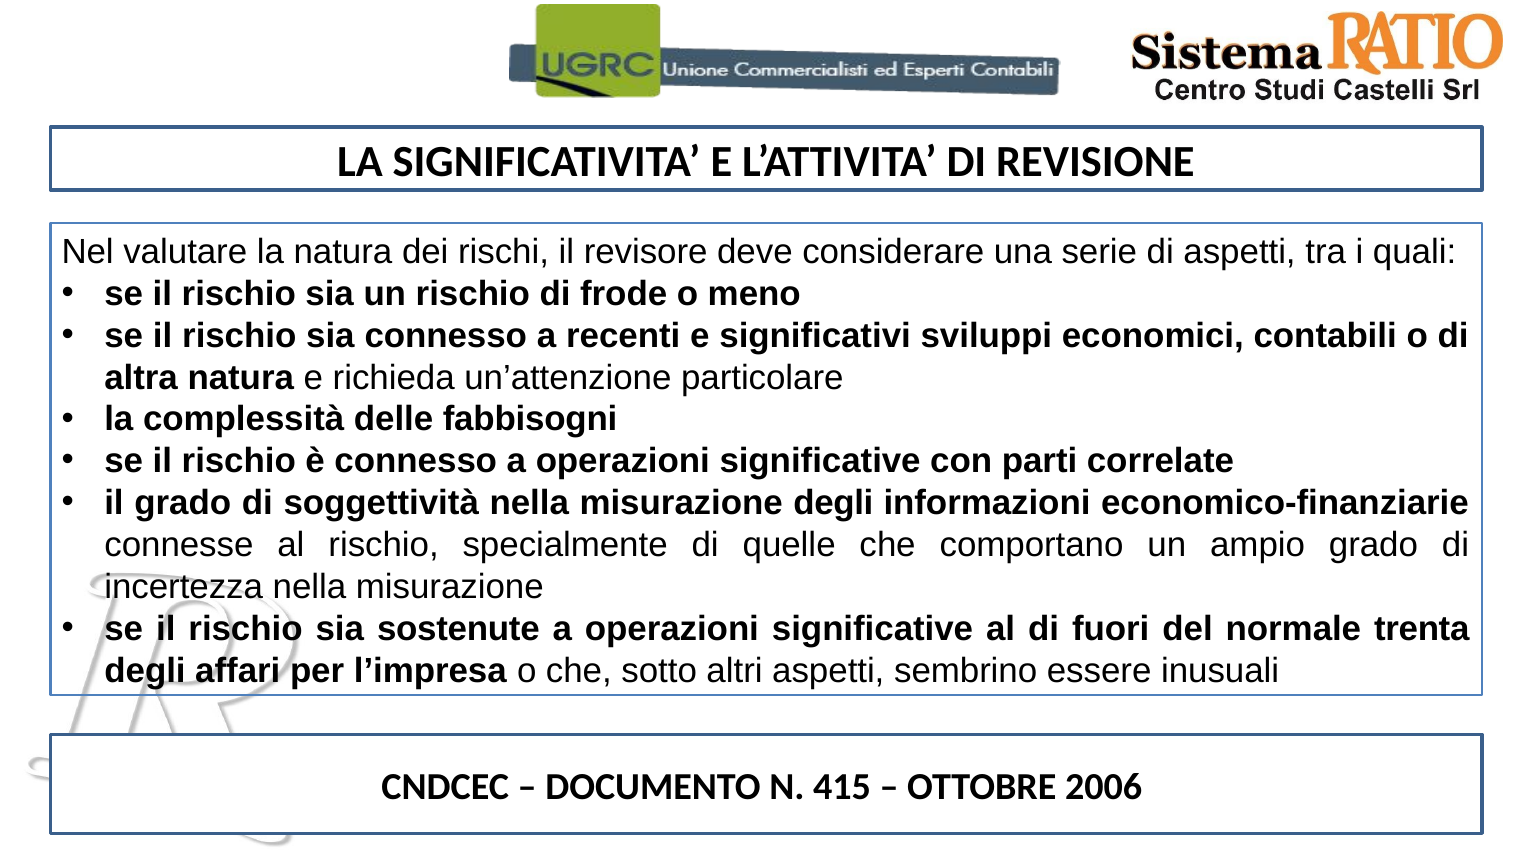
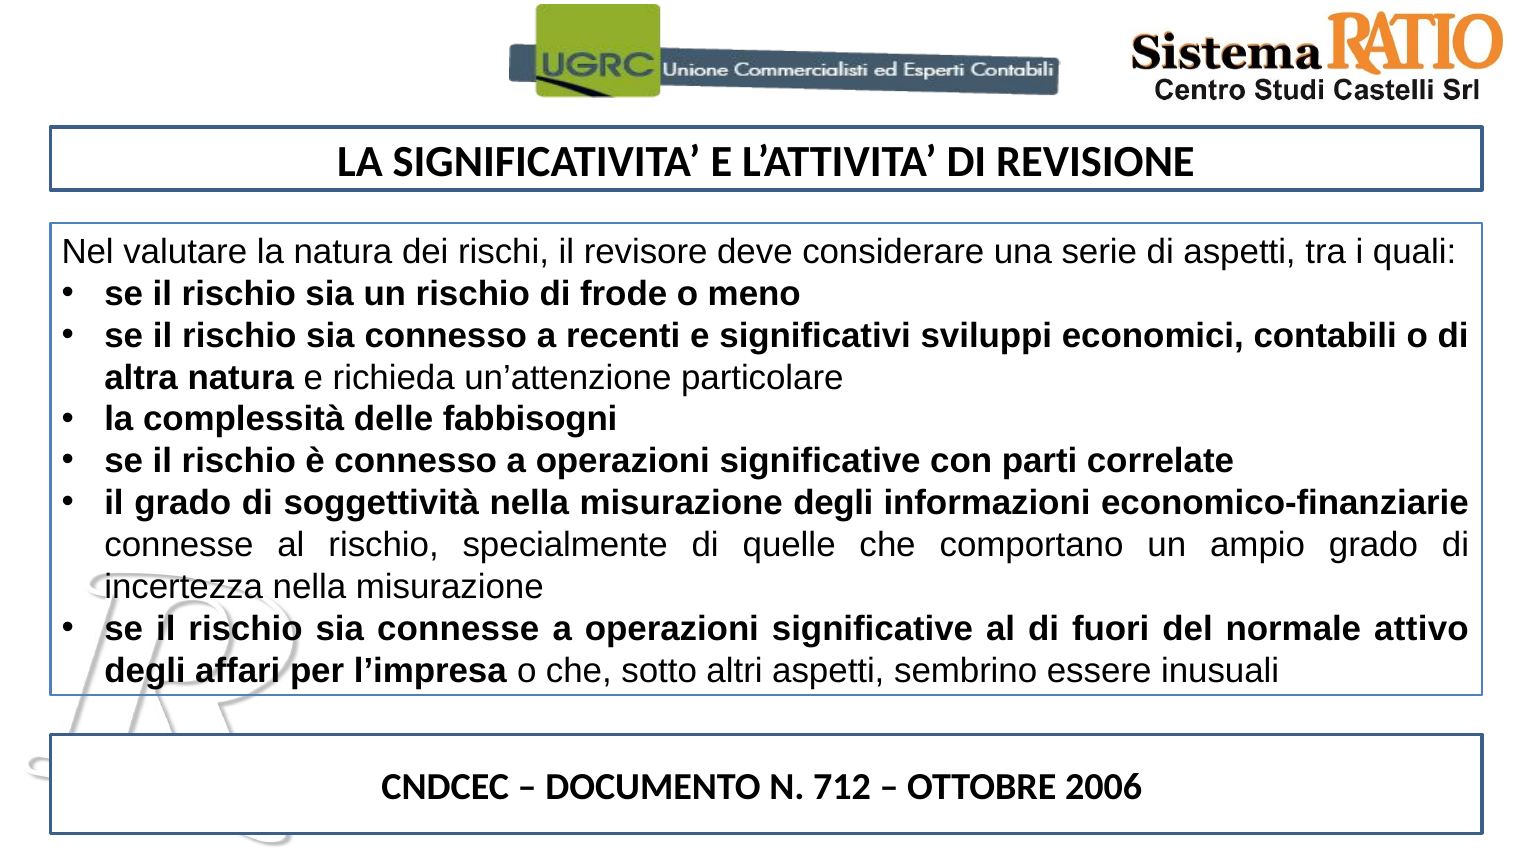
sia sostenute: sostenute -> connesse
trenta: trenta -> attivo
415: 415 -> 712
